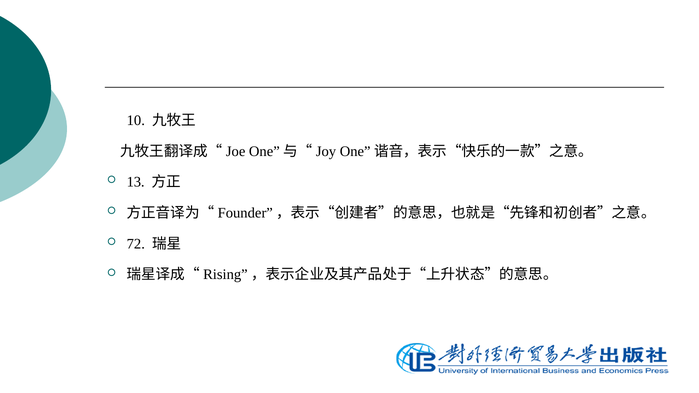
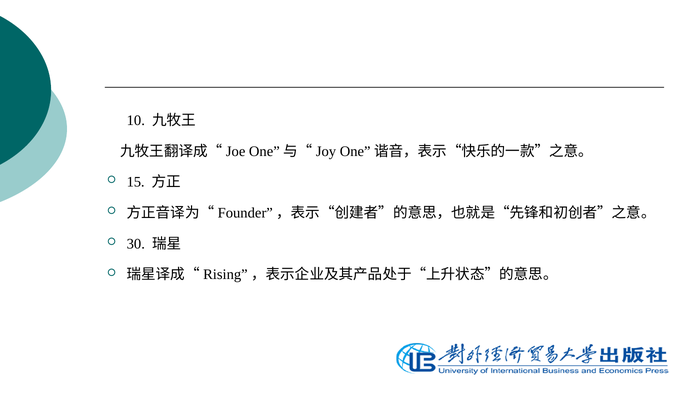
13: 13 -> 15
72: 72 -> 30
